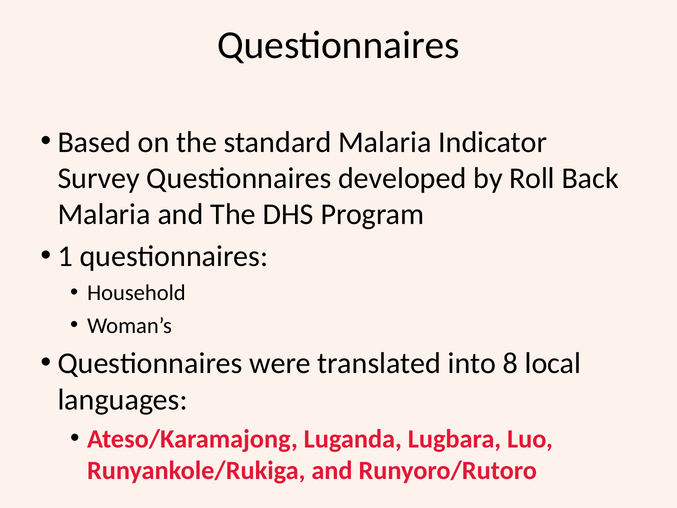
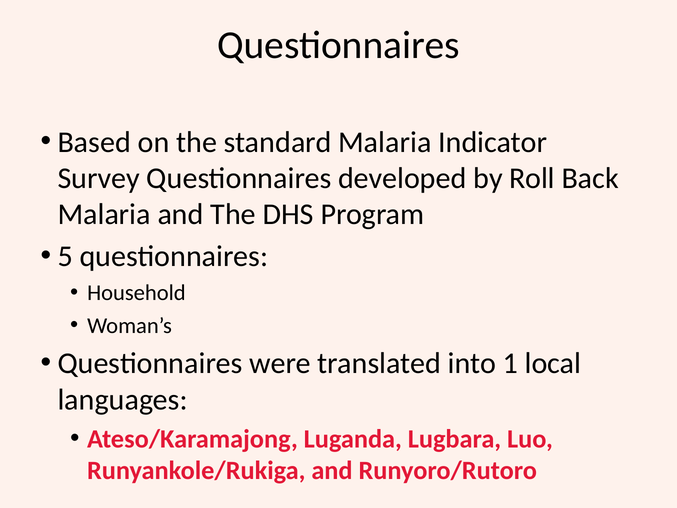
1: 1 -> 5
8: 8 -> 1
